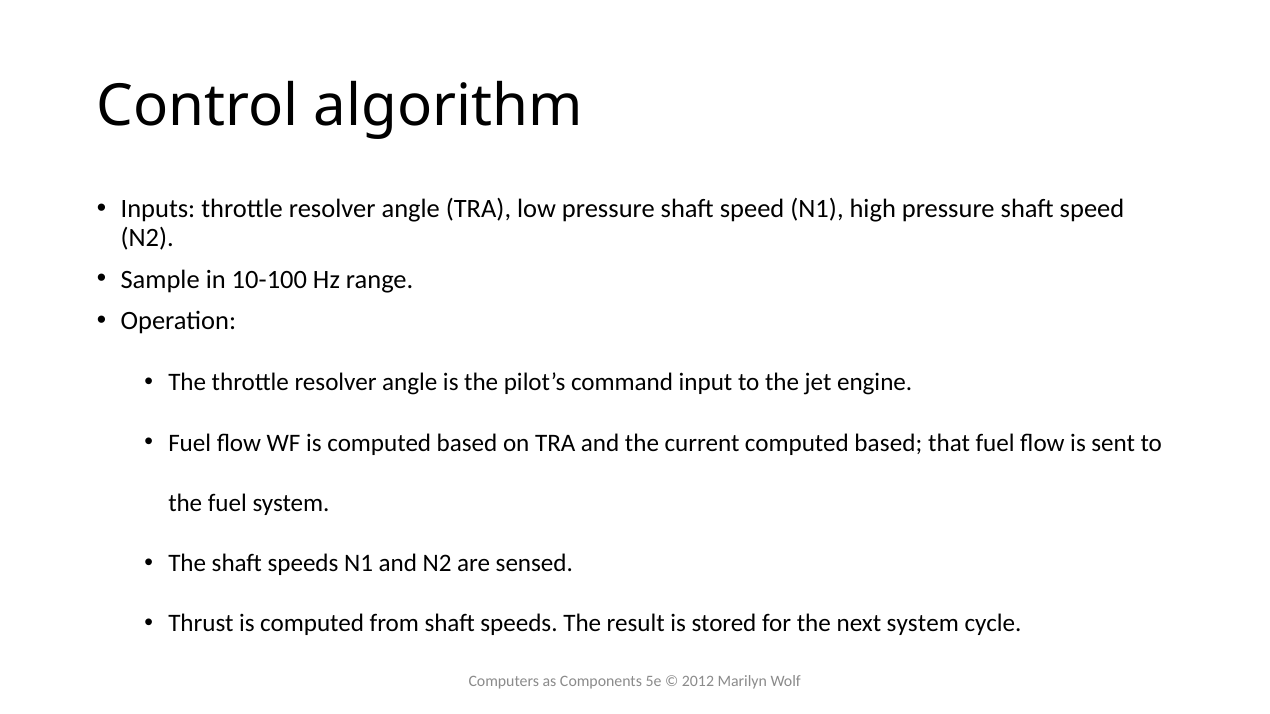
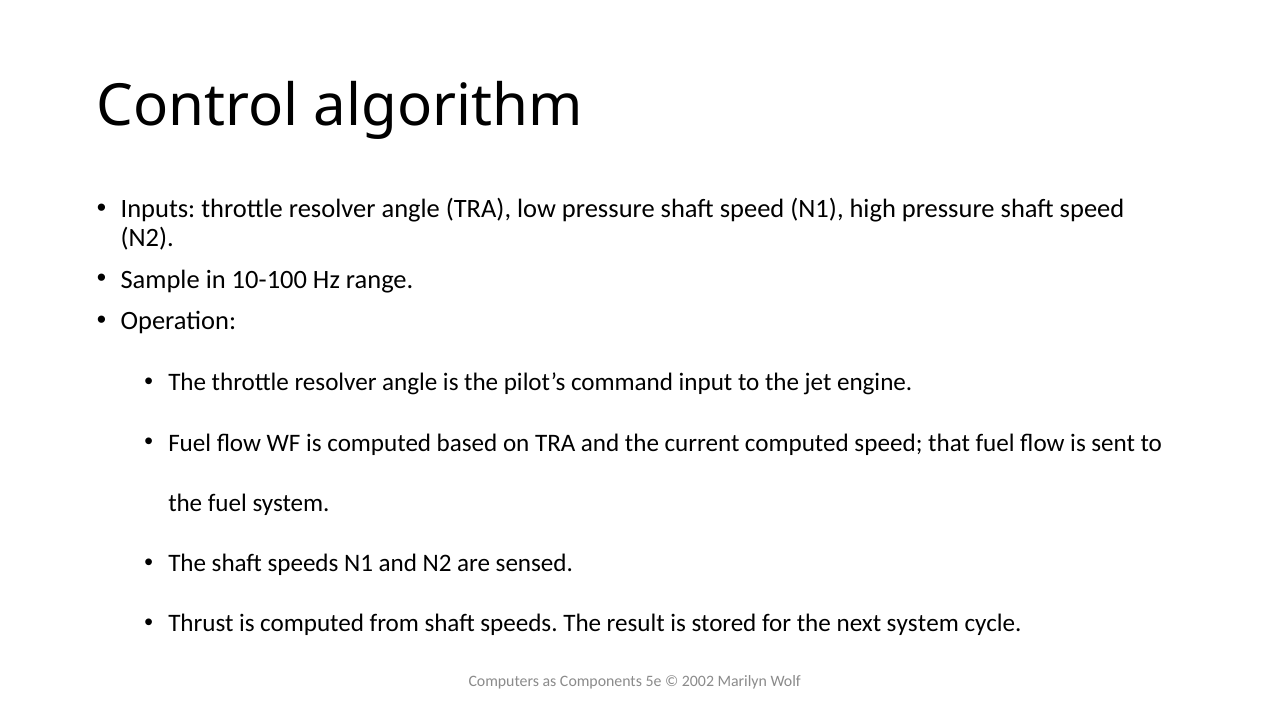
current computed based: based -> speed
2012: 2012 -> 2002
